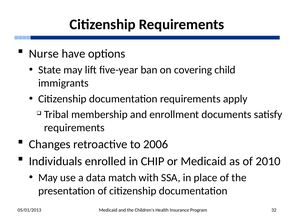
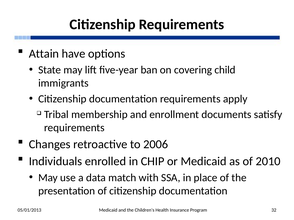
Nurse: Nurse -> Attain
